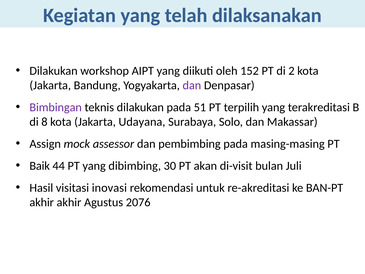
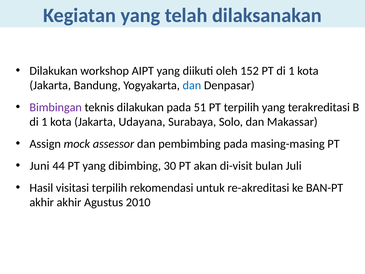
PT di 2: 2 -> 1
dan at (192, 85) colour: purple -> blue
8 at (44, 122): 8 -> 1
Baik: Baik -> Juni
visitasi inovasi: inovasi -> terpilih
2076: 2076 -> 2010
